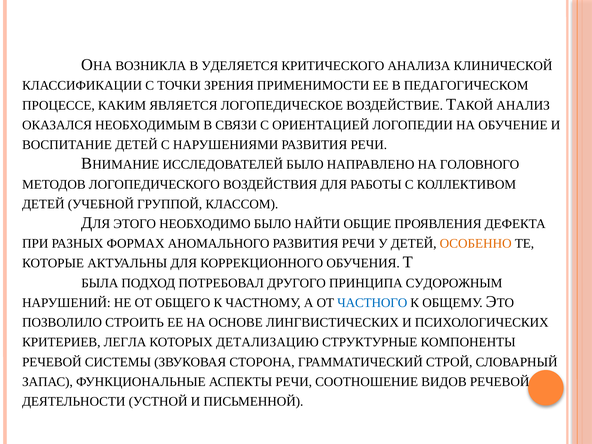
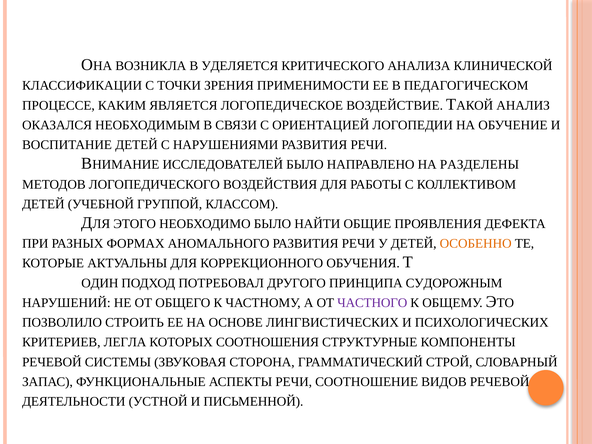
ГОЛОВНОГО: ГОЛОВНОГО -> РАЗДЕЛЕНЫ
БЫЛА: БЫЛА -> ОДИН
ЧАСТНОГО colour: blue -> purple
ДЕТАЛИЗАЦИЮ: ДЕТАЛИЗАЦИЮ -> СООТНОШЕНИЯ
